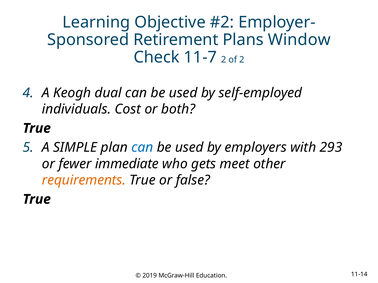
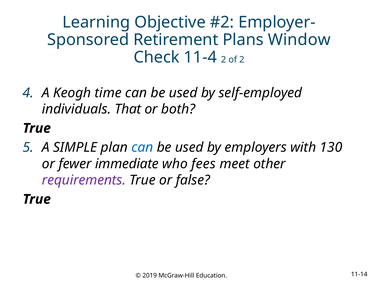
11-7: 11-7 -> 11-4
dual: dual -> time
Cost: Cost -> That
293: 293 -> 130
gets: gets -> fees
requirements colour: orange -> purple
